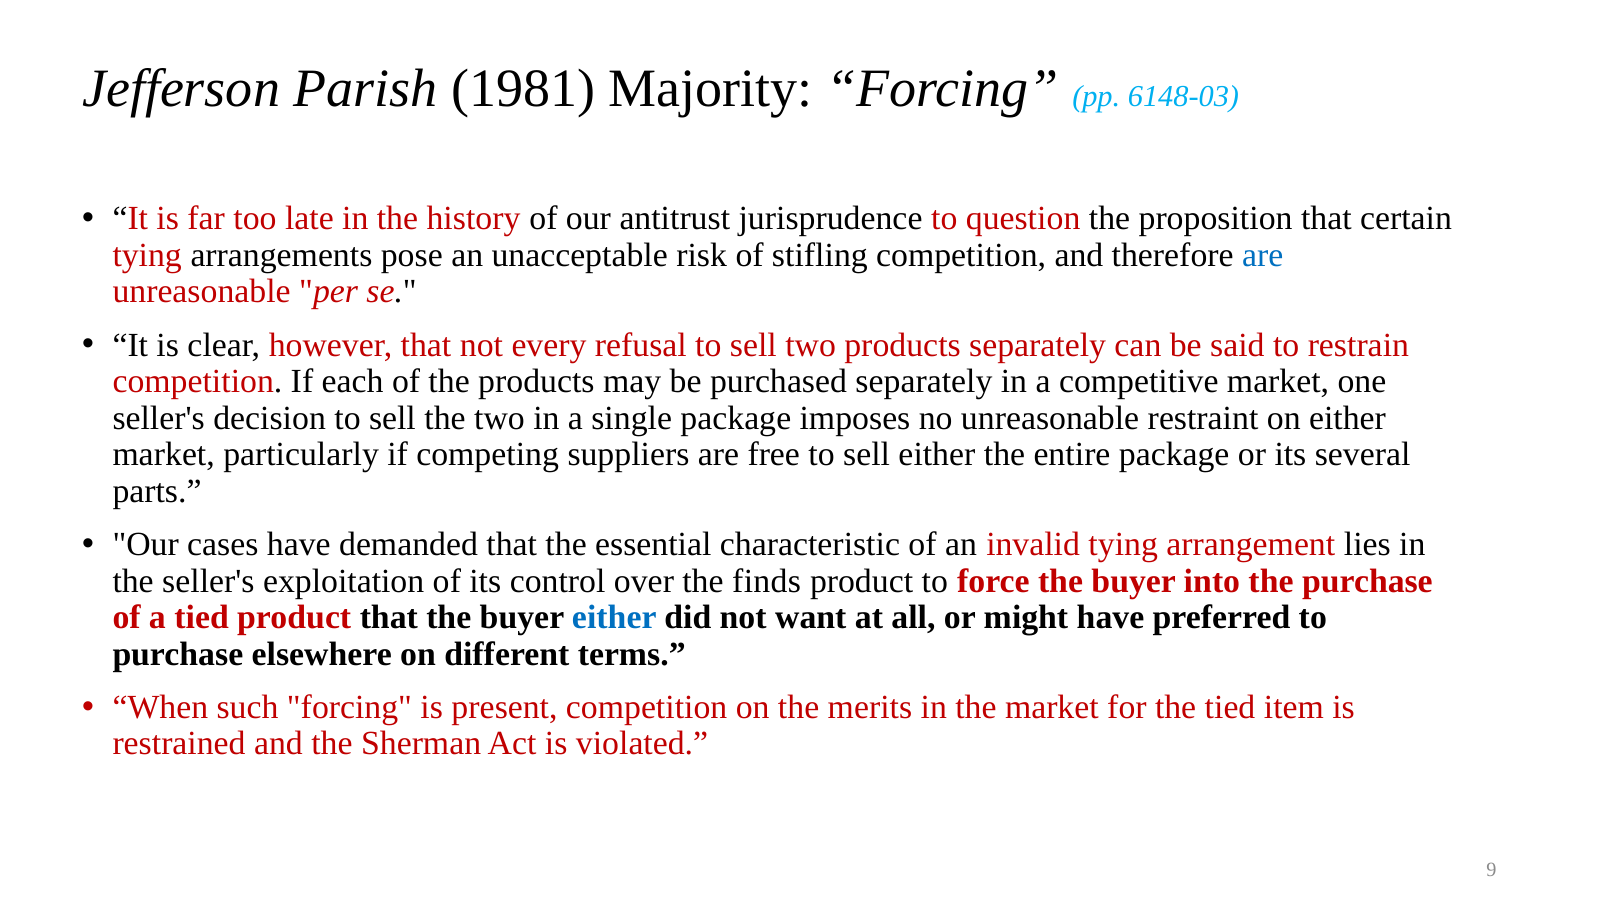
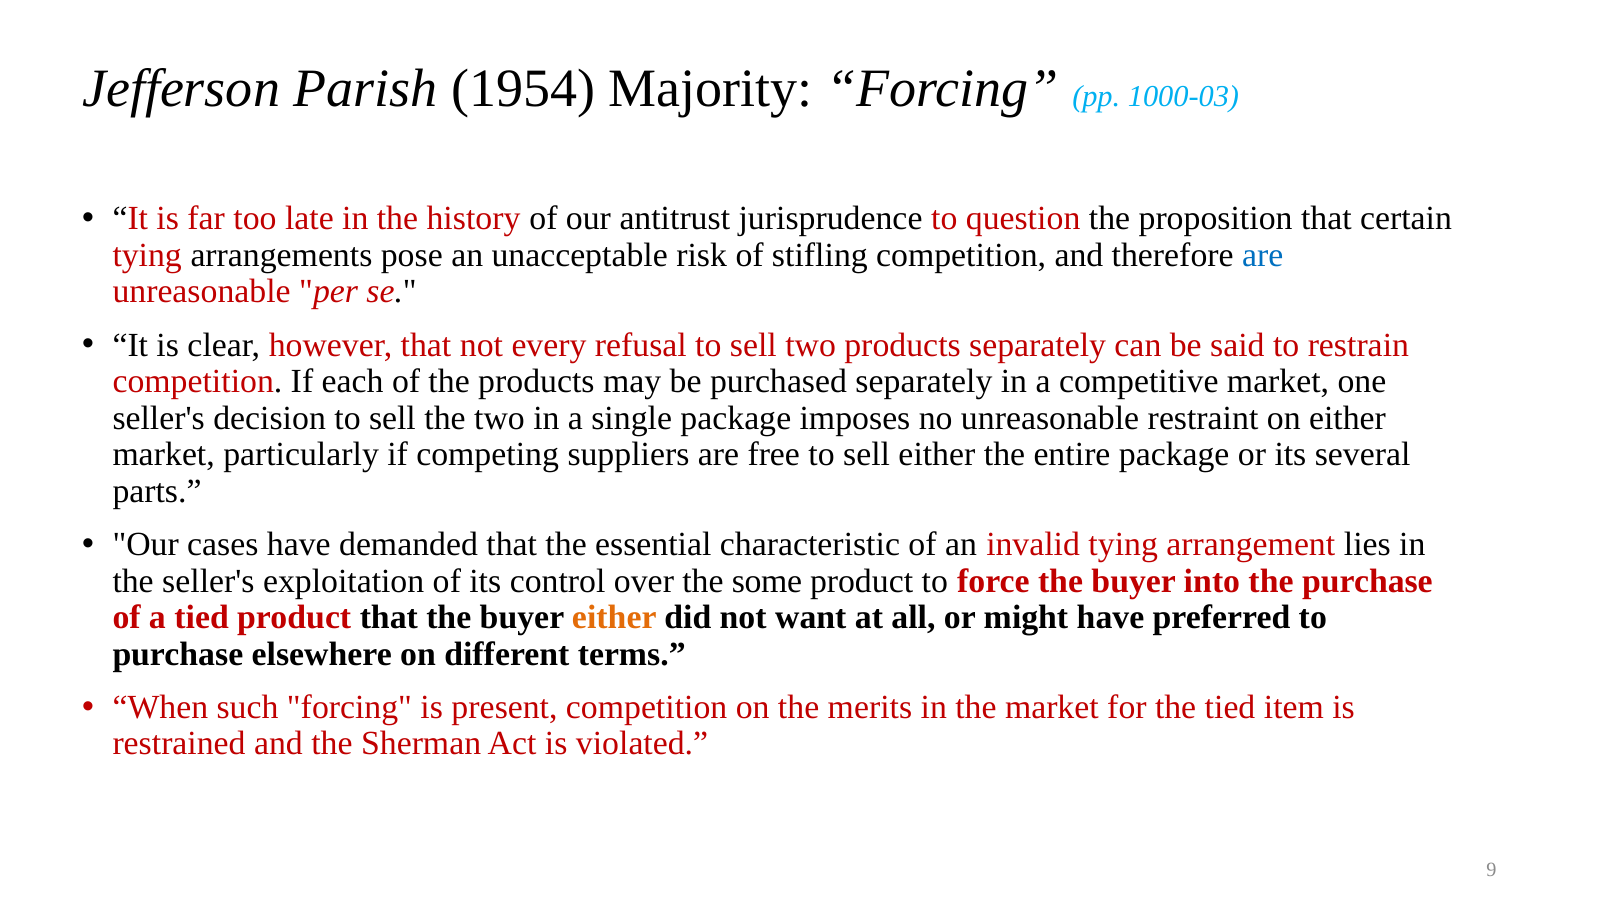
1981: 1981 -> 1954
6148-03: 6148-03 -> 1000-03
finds: finds -> some
either at (614, 618) colour: blue -> orange
